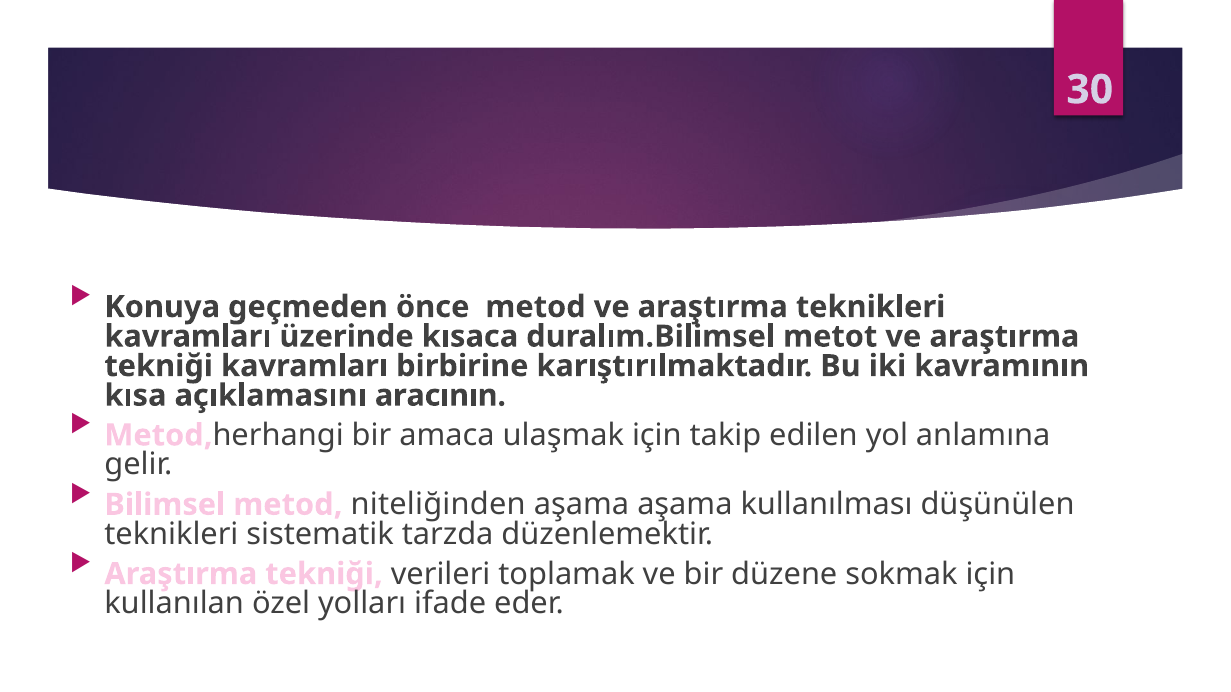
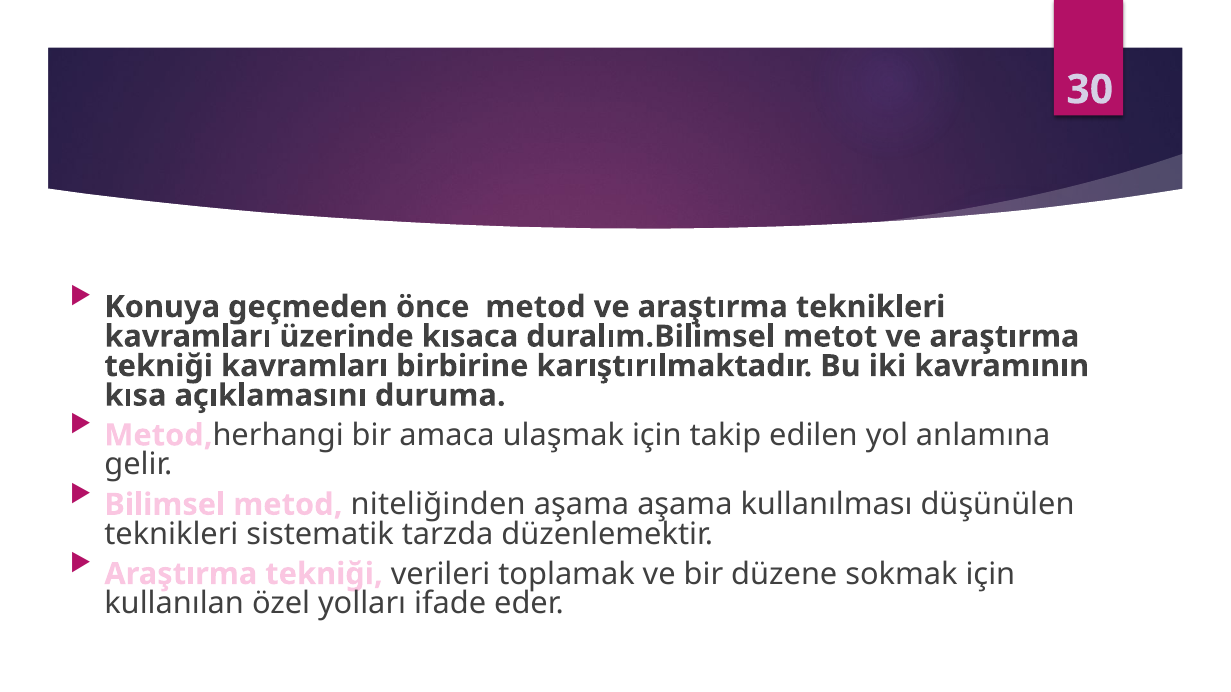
aracının: aracının -> duruma
